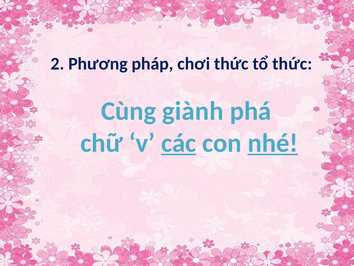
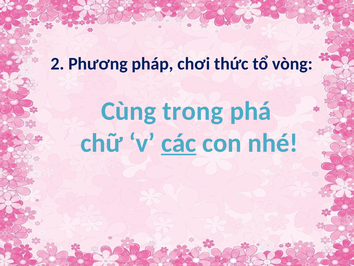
tổ thức: thức -> vòng
giành: giành -> trong
nhé underline: present -> none
